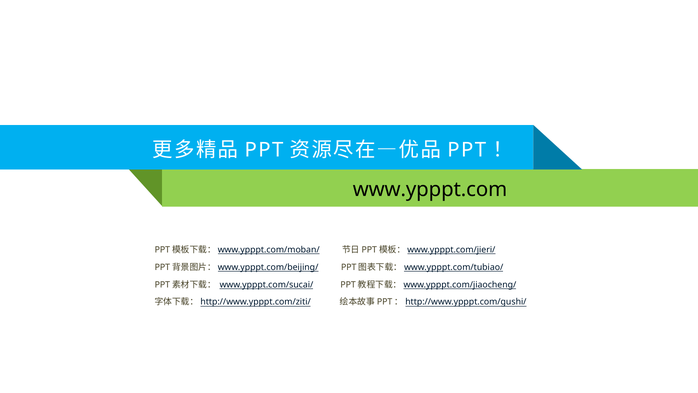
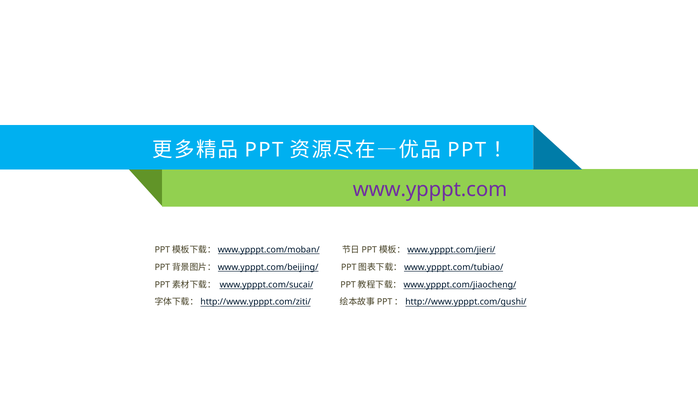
www.ypppt.com colour: black -> purple
